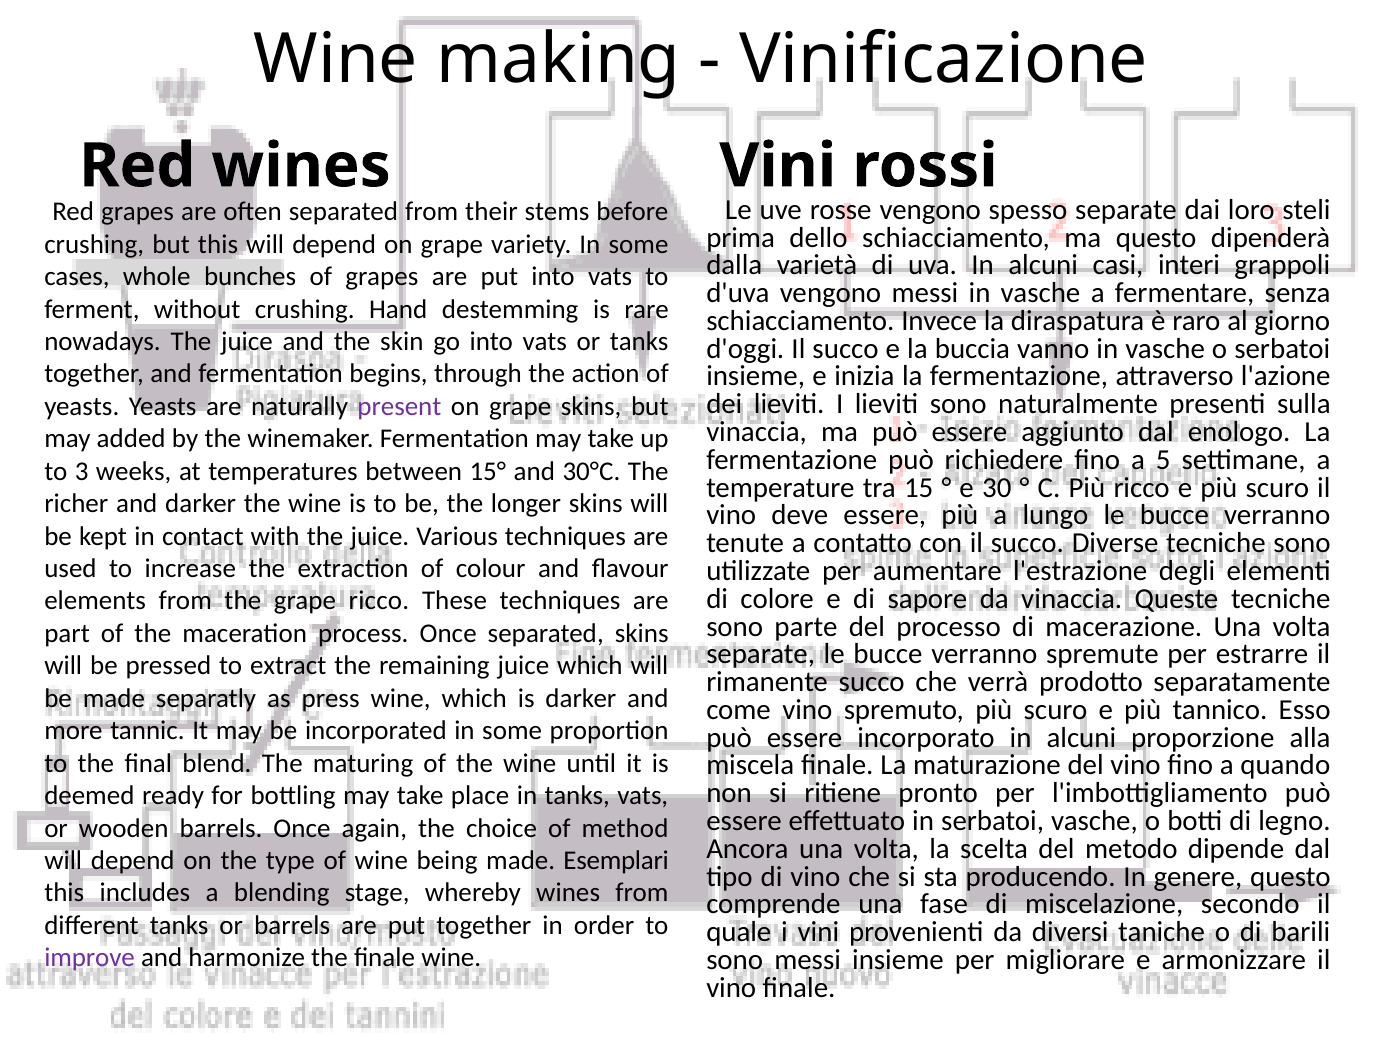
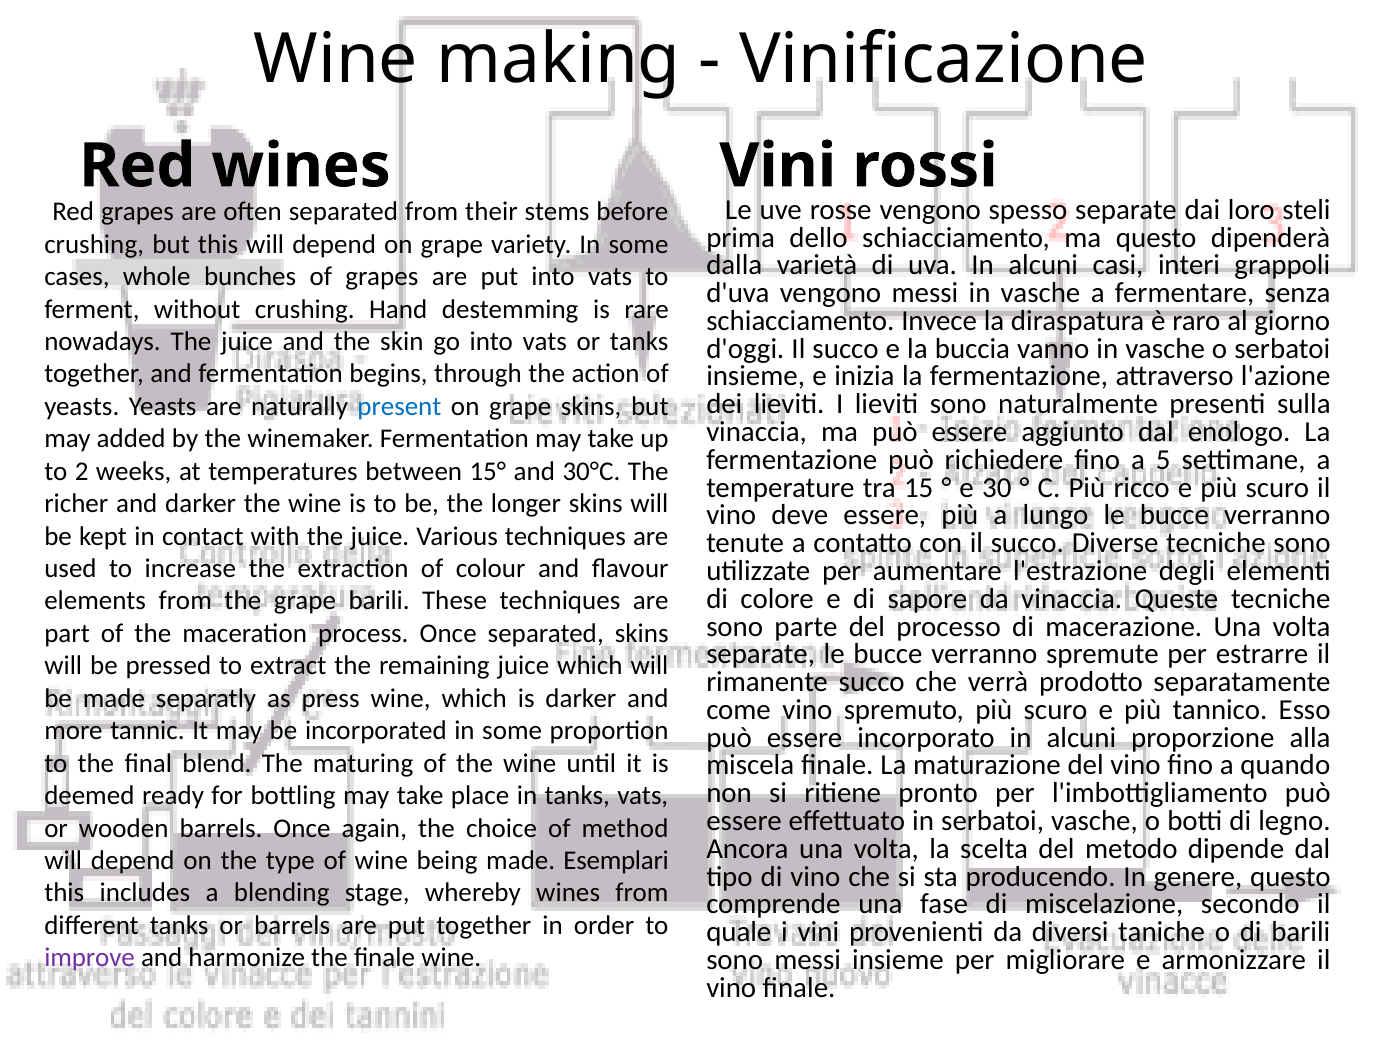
present colour: purple -> blue
3: 3 -> 2
grape ricco: ricco -> barili
